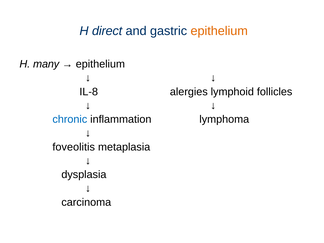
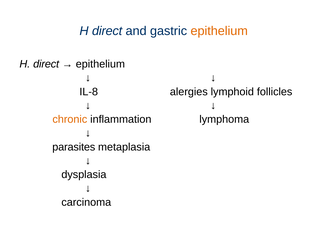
many at (46, 64): many -> direct
chronic colour: blue -> orange
foveolitis: foveolitis -> parasites
